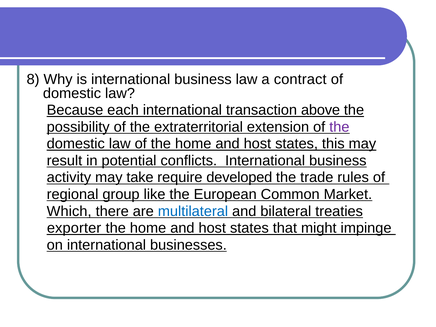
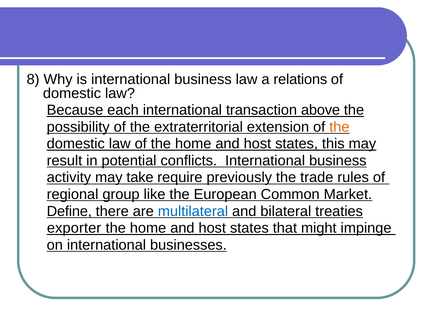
contract: contract -> relations
the at (339, 127) colour: purple -> orange
developed: developed -> previously
Which: Which -> Define
